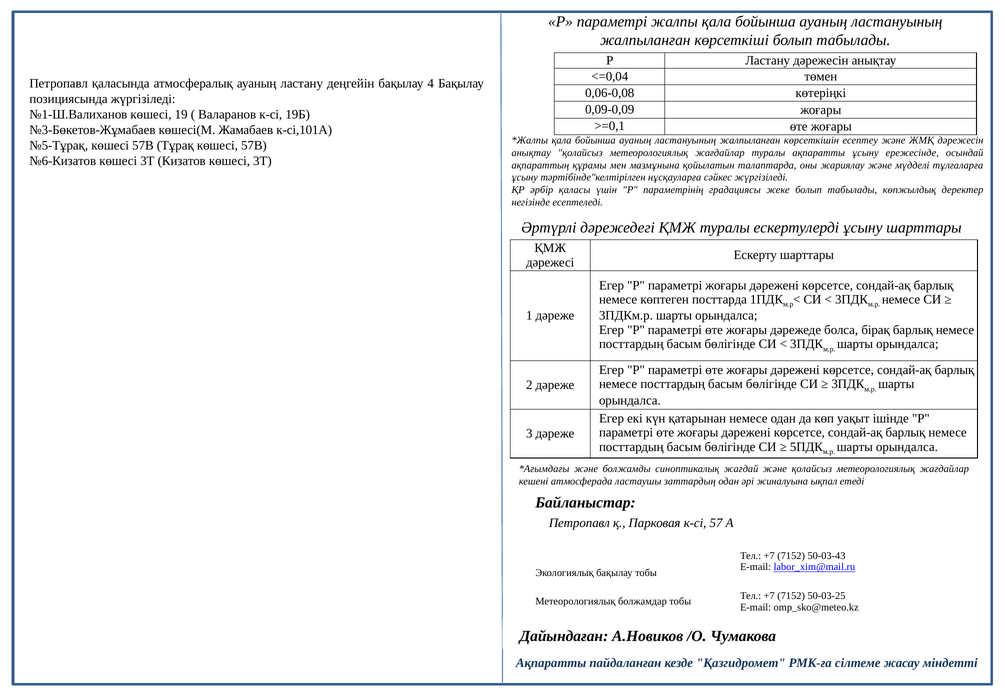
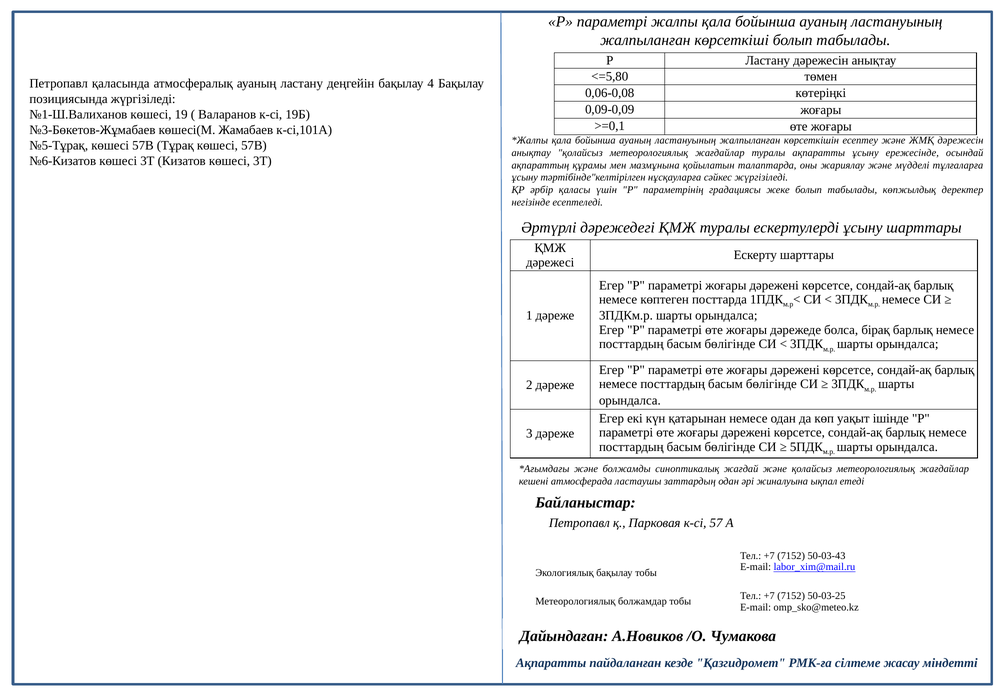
<=0,04: <=0,04 -> <=5,80
